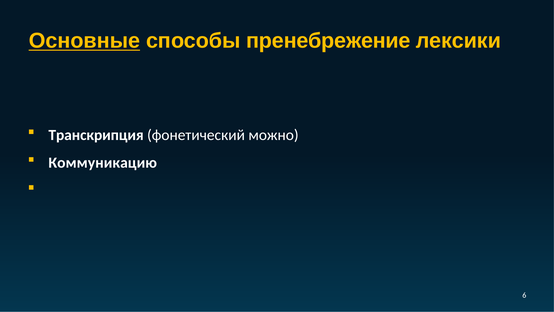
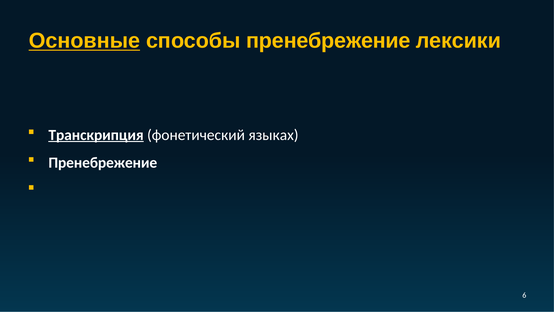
Транскрипция underline: none -> present
можно: можно -> языках
Коммуникацию at (103, 163): Коммуникацию -> Пренебрежение
